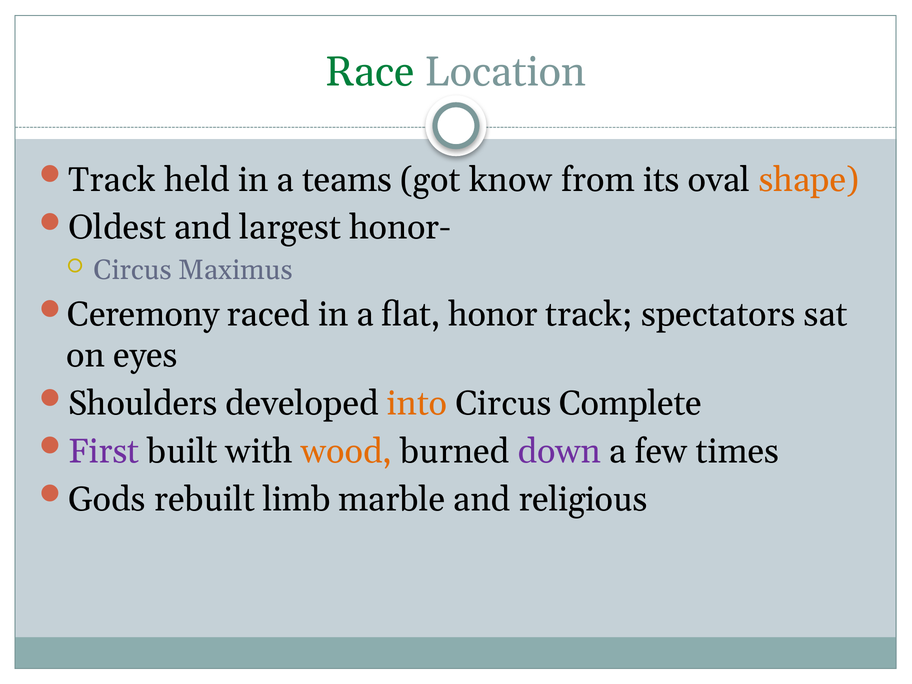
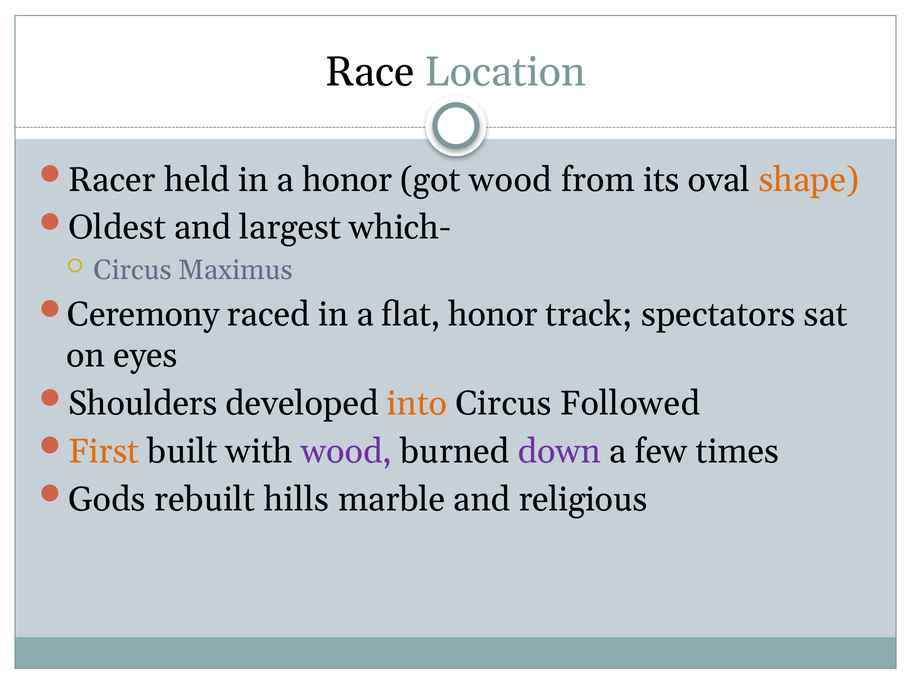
Race colour: green -> black
Track at (112, 180): Track -> Racer
a teams: teams -> honor
got know: know -> wood
honor-: honor- -> which-
Complete: Complete -> Followed
First colour: purple -> orange
wood at (347, 452) colour: orange -> purple
limb: limb -> hills
